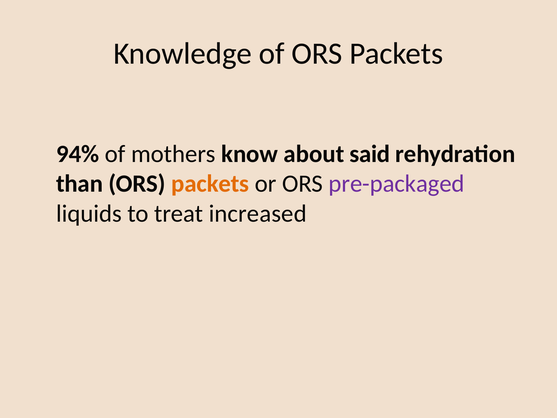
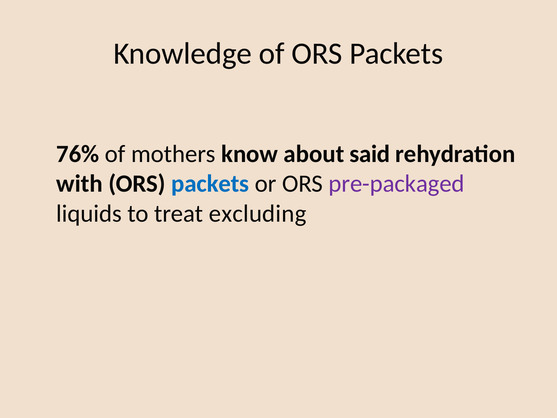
94%: 94% -> 76%
than: than -> with
packets at (210, 184) colour: orange -> blue
increased: increased -> excluding
